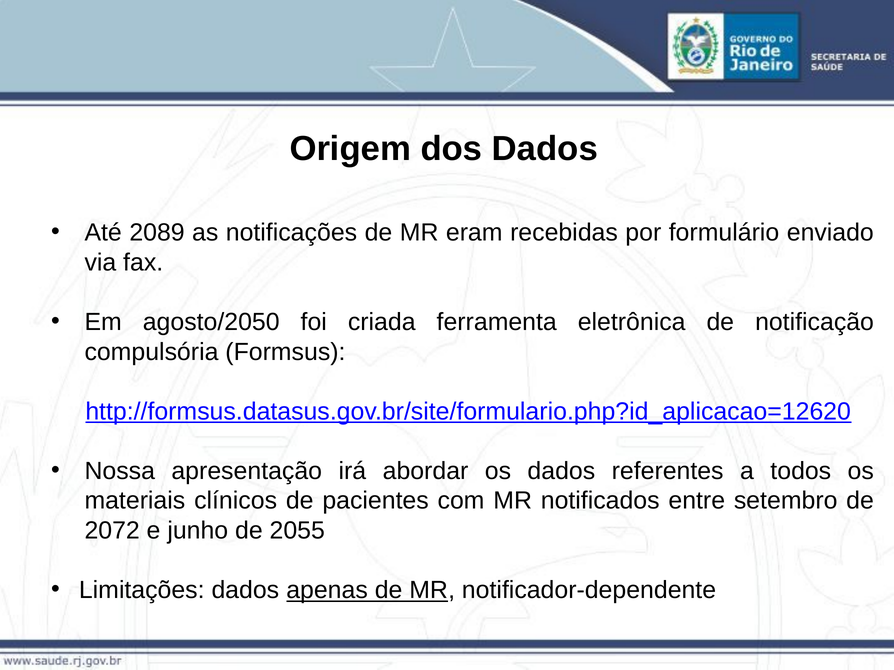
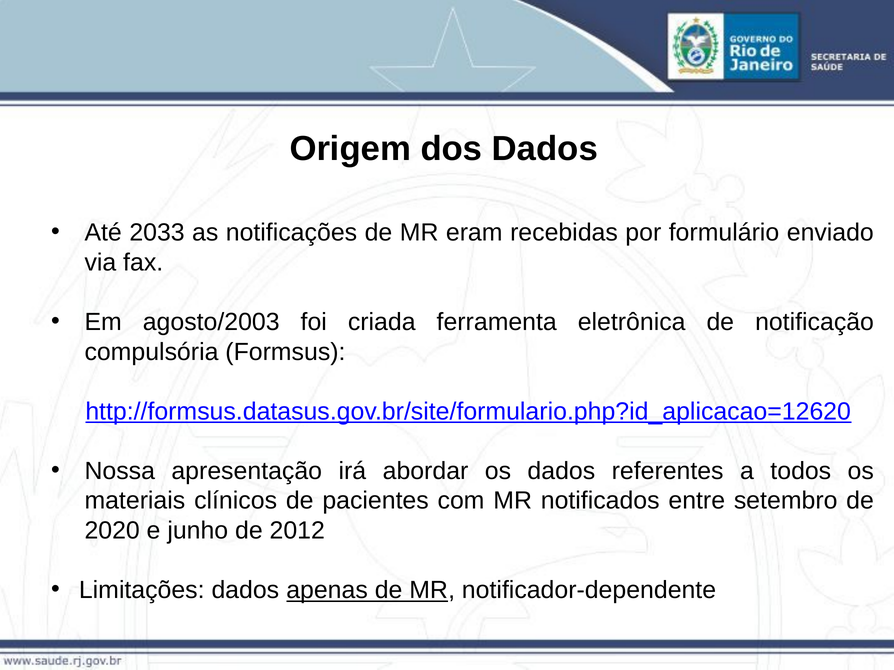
2089: 2089 -> 2033
agosto/2050: agosto/2050 -> agosto/2003
2072: 2072 -> 2020
2055: 2055 -> 2012
